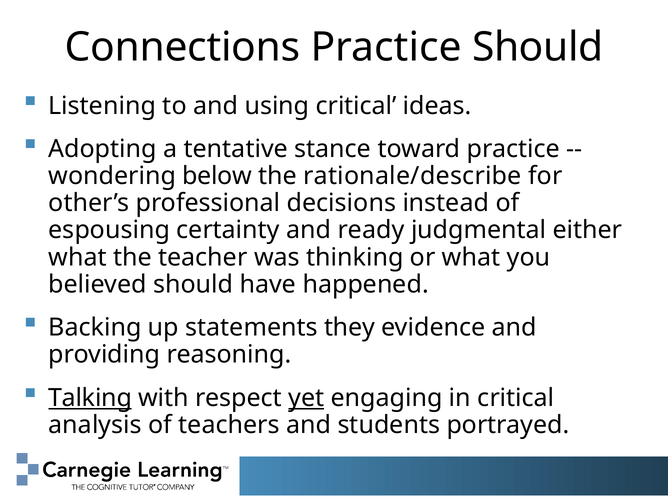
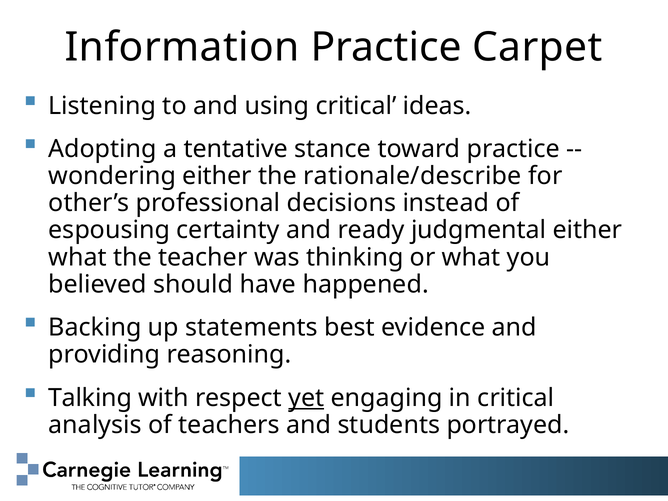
Connections: Connections -> Information
Practice Should: Should -> Carpet
wondering below: below -> either
they: they -> best
Talking underline: present -> none
